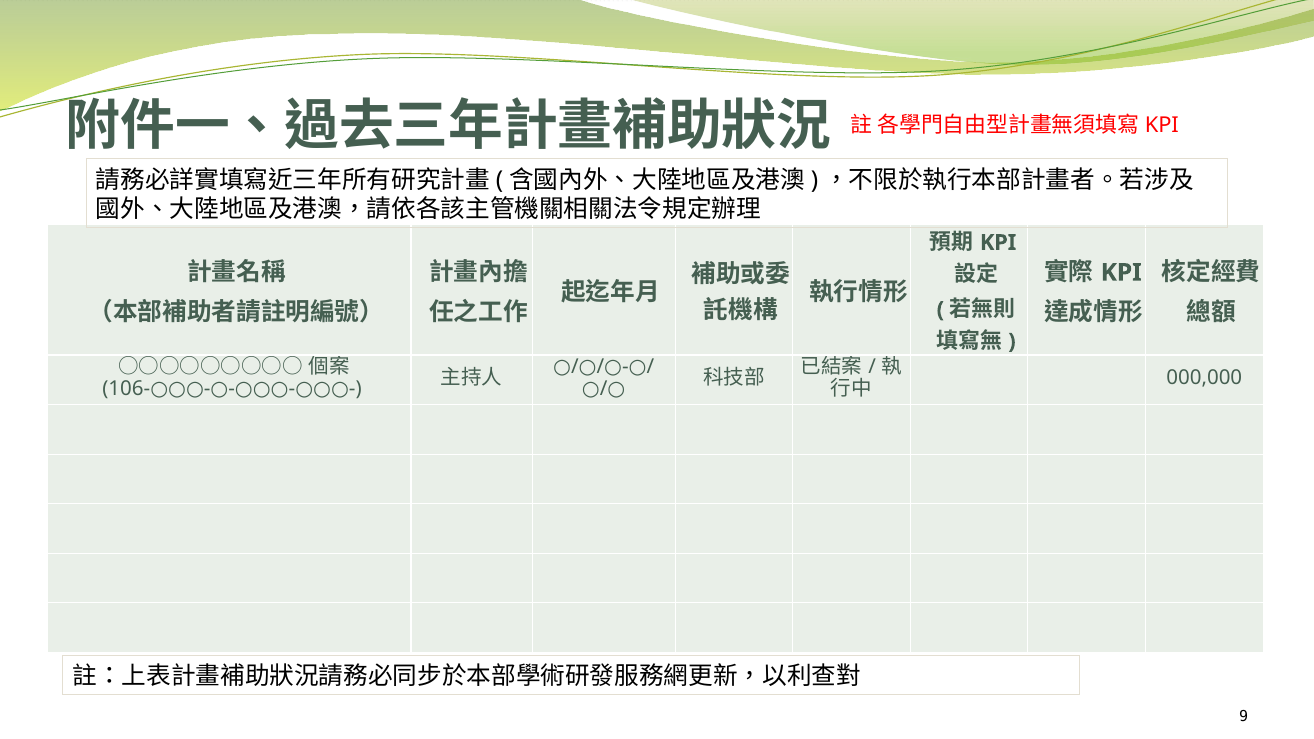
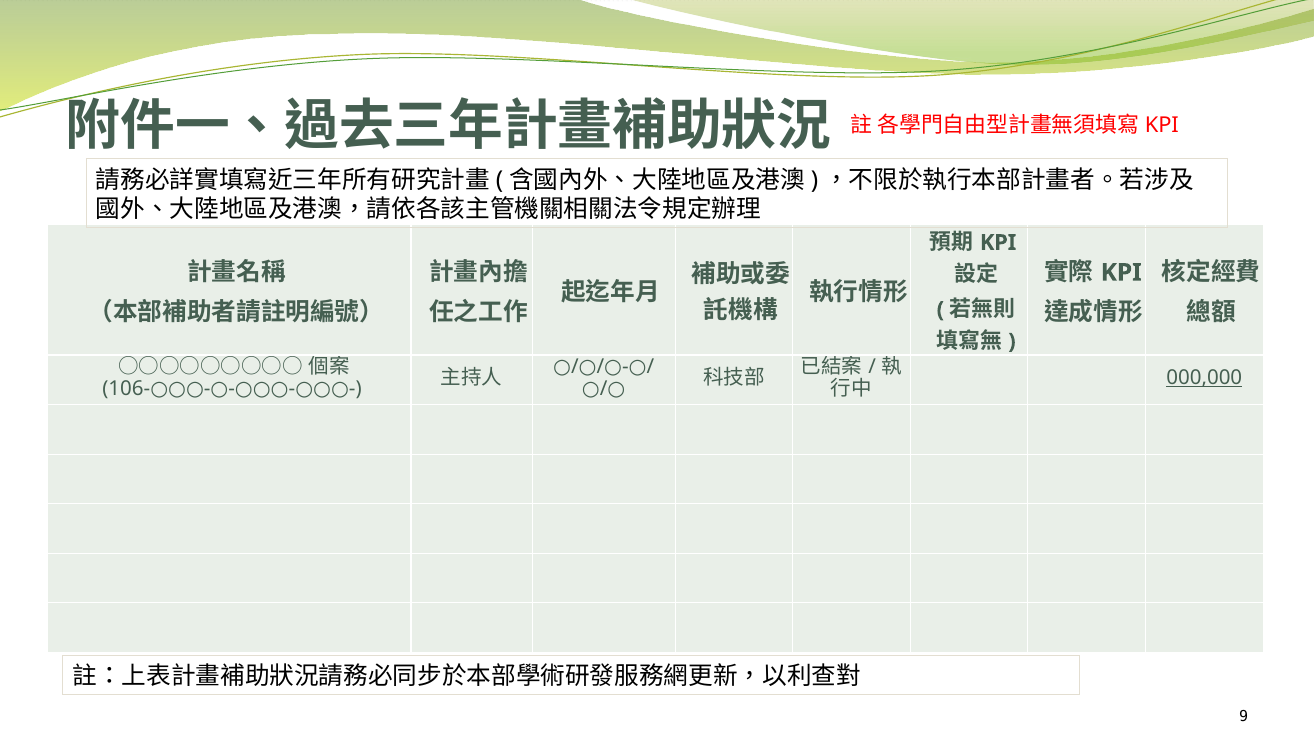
000,000 underline: none -> present
